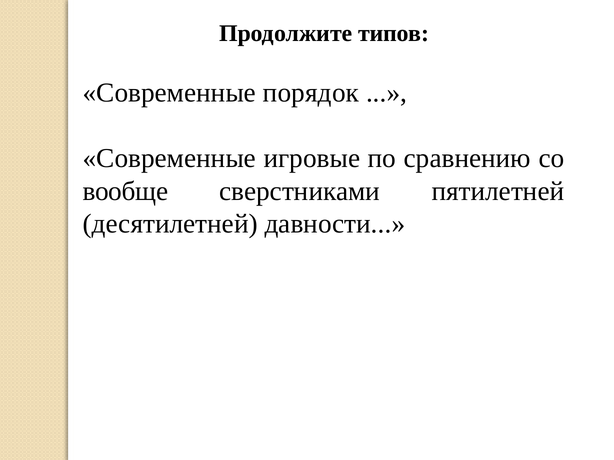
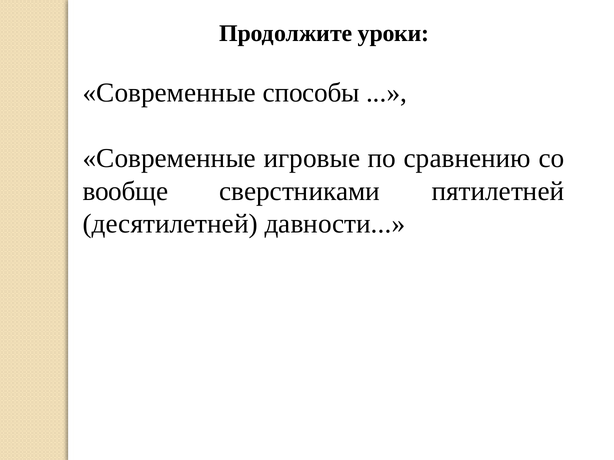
типов: типов -> уроки
порядок: порядок -> способы
